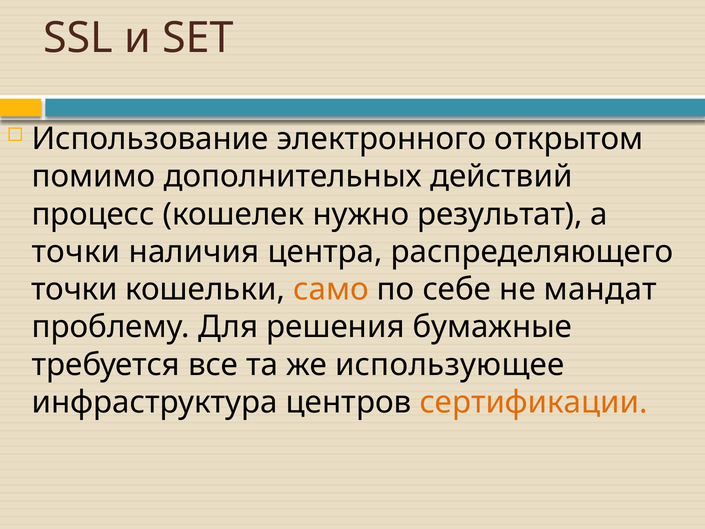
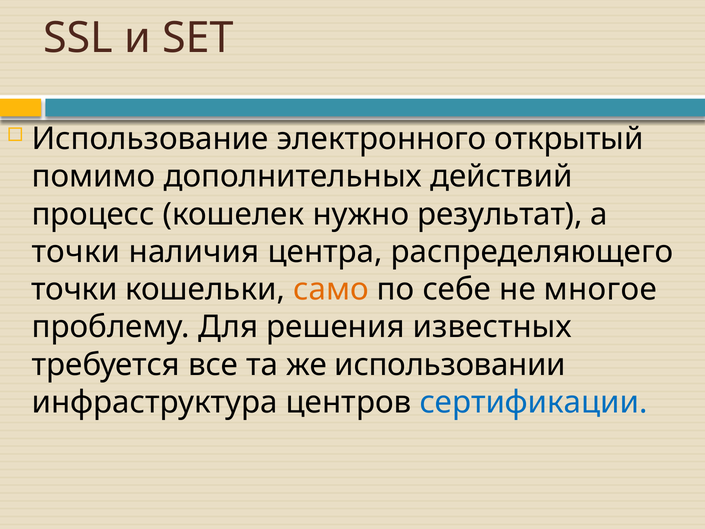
открытом: открытом -> открытый
мандат: мандат -> многое
бумажные: бумажные -> известных
использующее: использующее -> использовании
сертификации colour: orange -> blue
